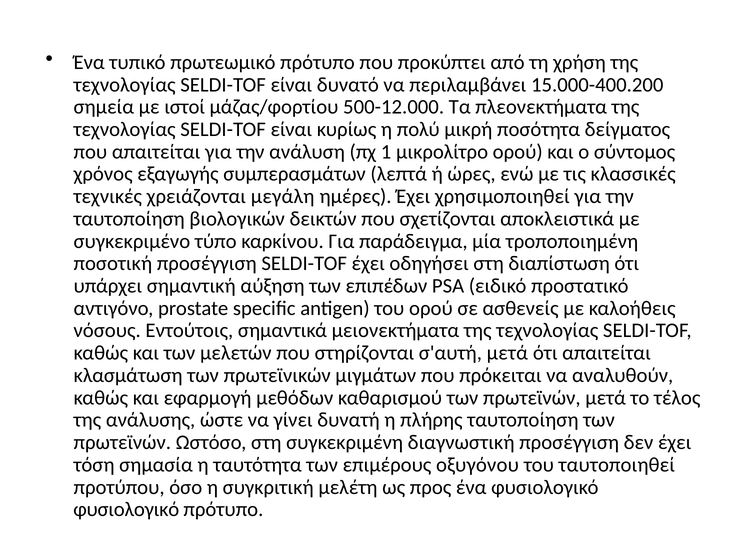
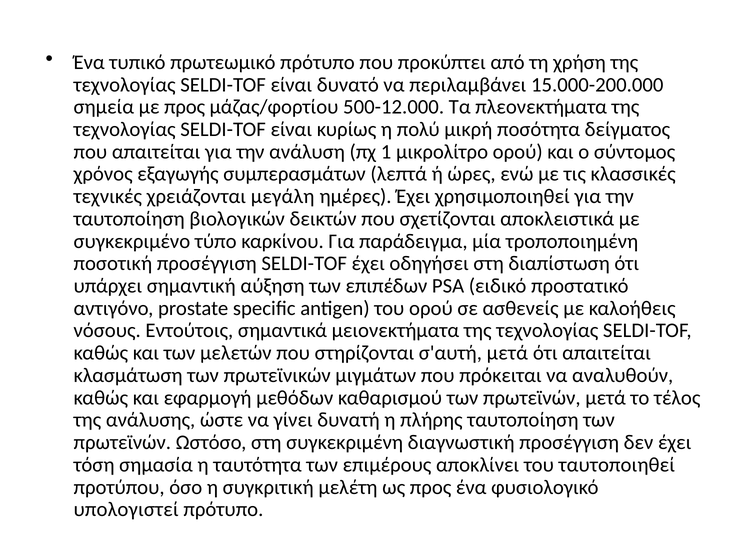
15.000-400.200: 15.000-400.200 -> 15.000-200.000
με ιστοί: ιστοί -> προς
οξυγόνου: οξυγόνου -> αποκλίνει
φυσιολογικό at (126, 510): φυσιολογικό -> υπολογιστεί
